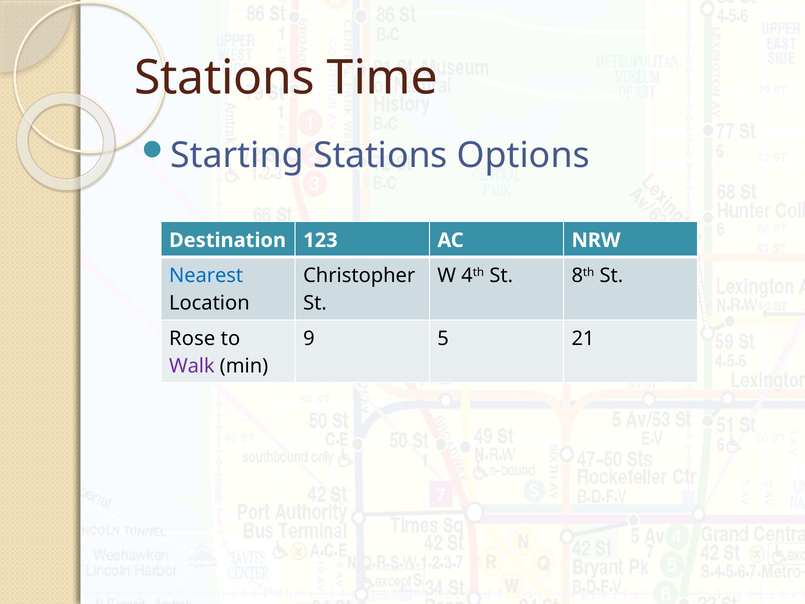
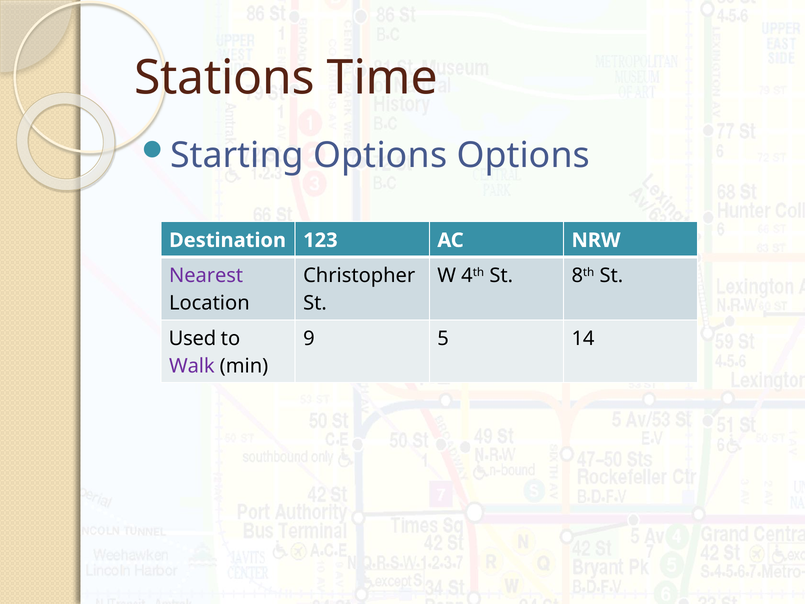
Starting Stations: Stations -> Options
Nearest colour: blue -> purple
Rose: Rose -> Used
21: 21 -> 14
